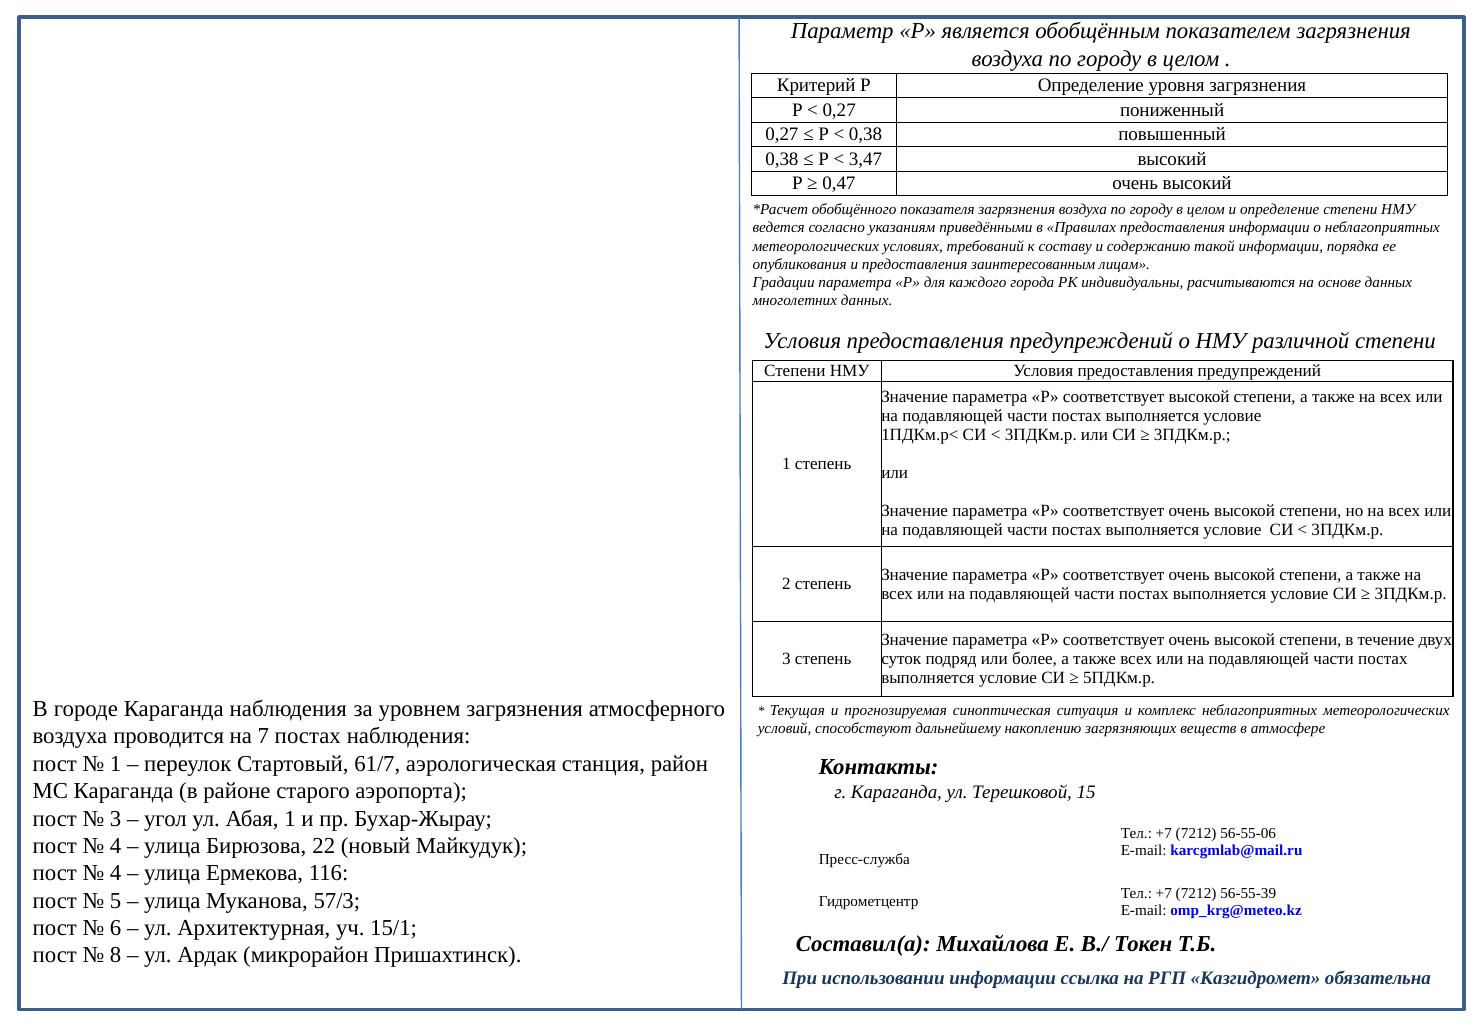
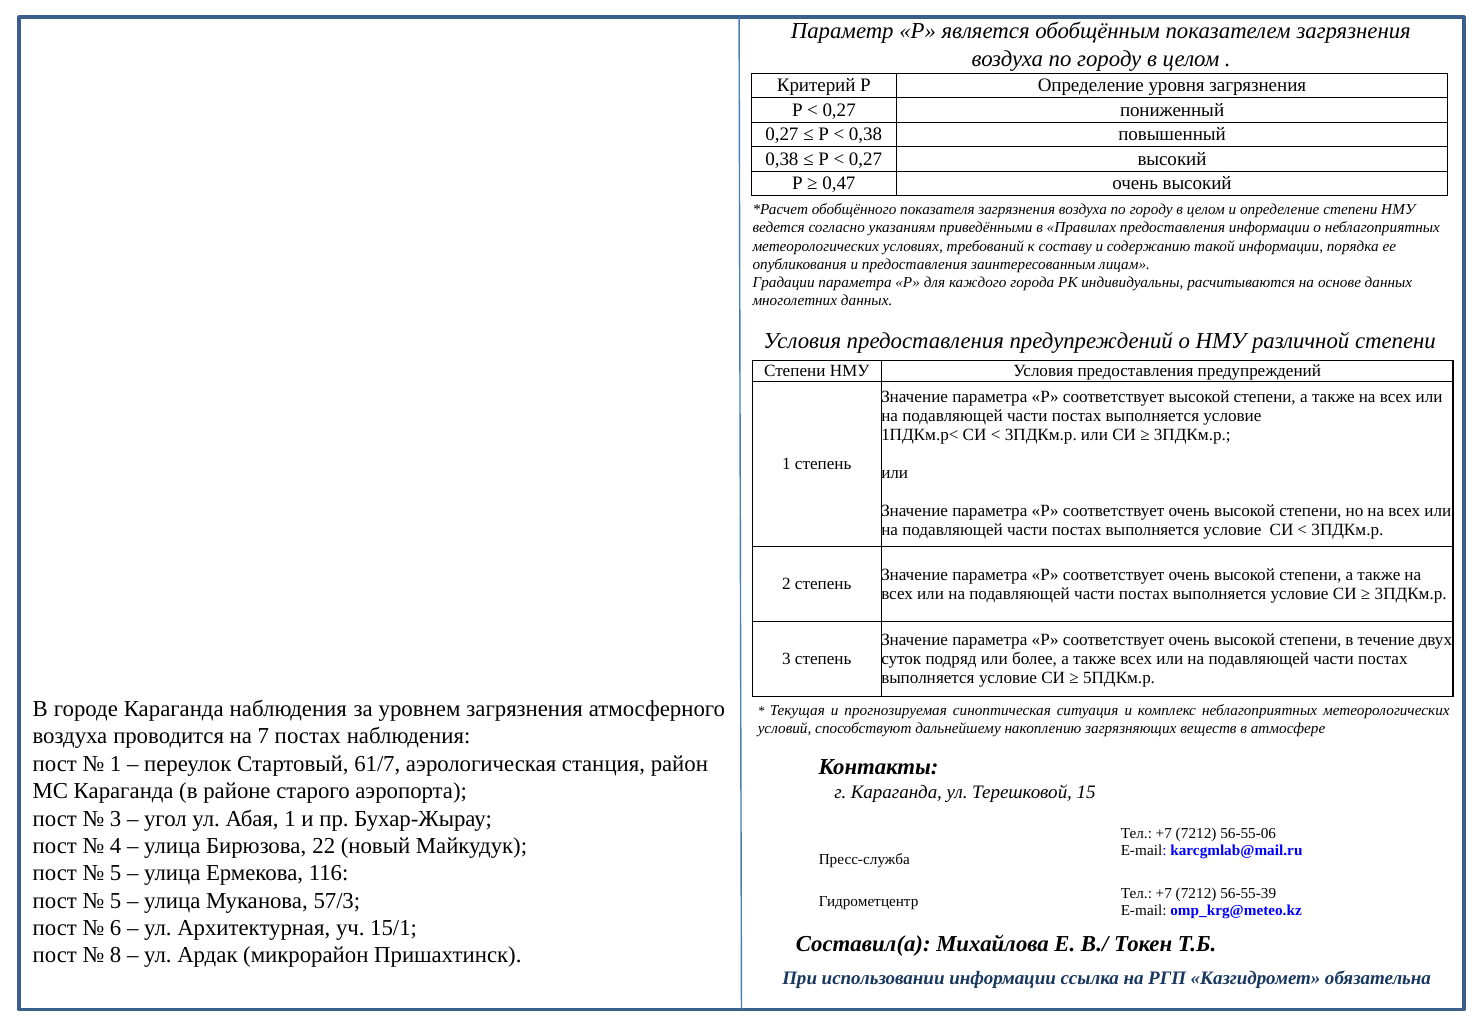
3,47 at (866, 159): 3,47 -> 0,27
4 at (116, 873): 4 -> 5
